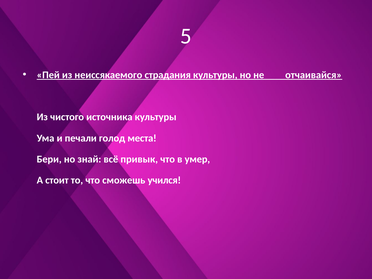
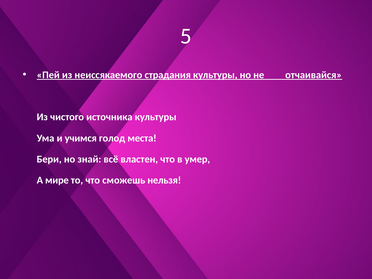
печали: печали -> учимся
привык: привык -> властен
стоит: стоит -> мире
учился: учился -> нельзя
